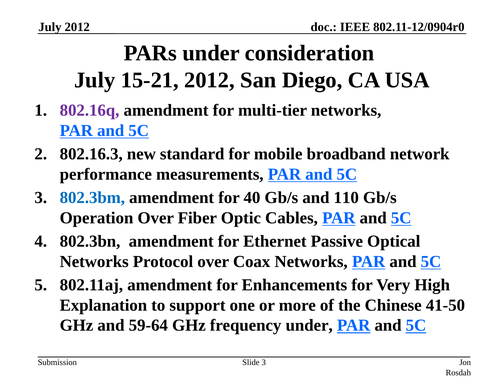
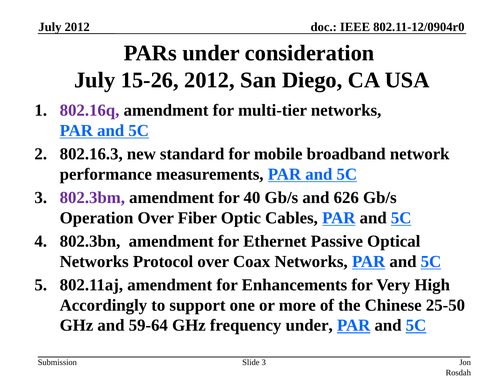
15-21: 15-21 -> 15-26
802.3bm colour: blue -> purple
110: 110 -> 626
Explanation: Explanation -> Accordingly
41-50: 41-50 -> 25-50
